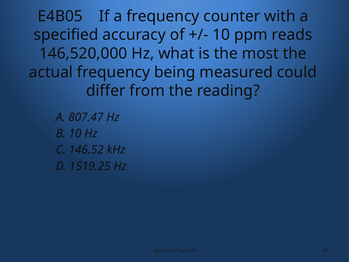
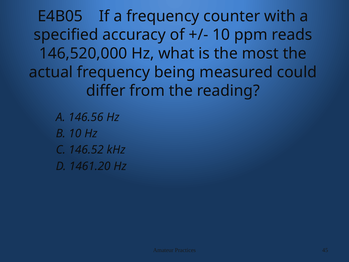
807.47: 807.47 -> 146.56
1519.25: 1519.25 -> 1461.20
